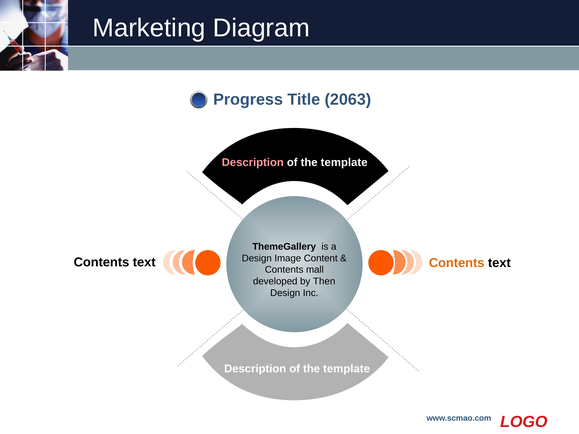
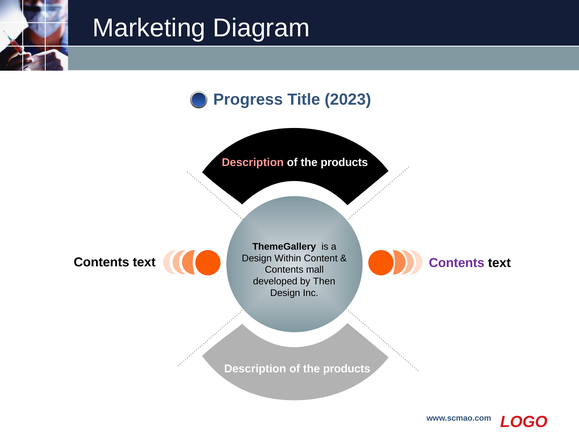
2063: 2063 -> 2023
template at (344, 162): template -> products
Image: Image -> Within
Contents at (457, 263) colour: orange -> purple
template at (347, 369): template -> products
